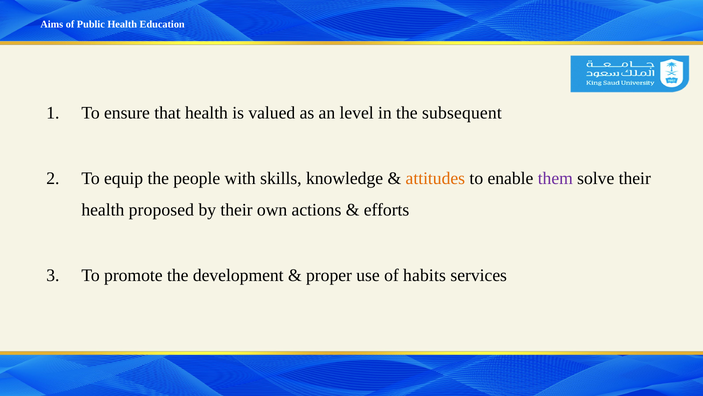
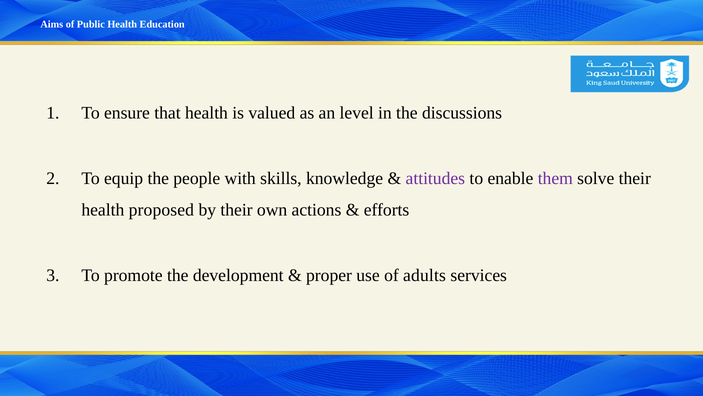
subsequent: subsequent -> discussions
attitudes colour: orange -> purple
habits: habits -> adults
